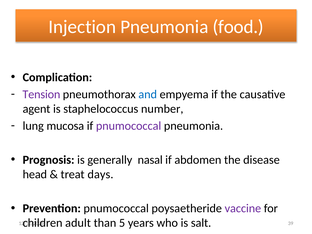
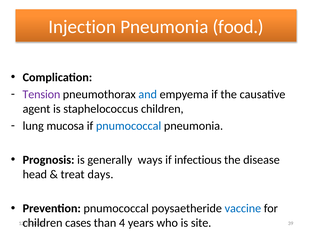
staphelococcus number: number -> children
pnumococcal at (129, 126) colour: purple -> blue
nasal: nasal -> ways
abdomen: abdomen -> infectious
vaccine colour: purple -> blue
adult: adult -> cases
5: 5 -> 4
salt: salt -> site
